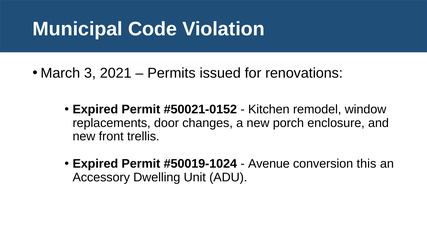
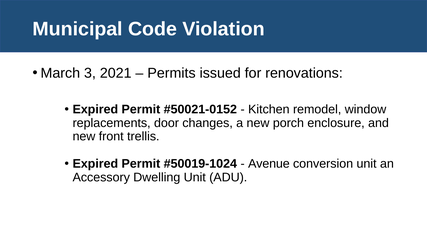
conversion this: this -> unit
